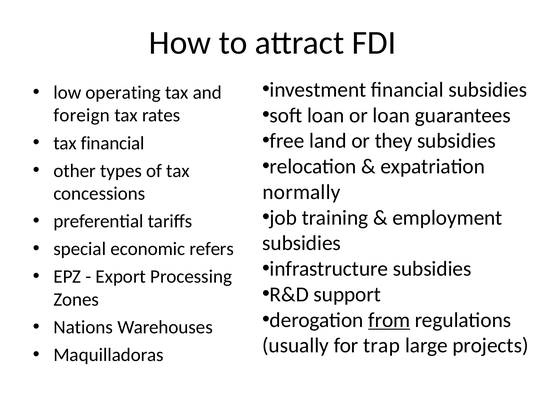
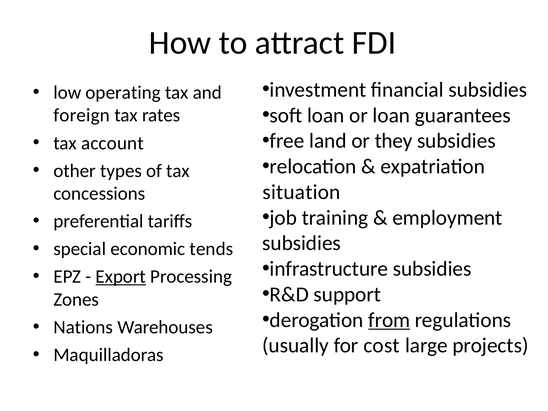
tax financial: financial -> account
normally: normally -> situation
refers: refers -> tends
Export underline: none -> present
trap: trap -> cost
